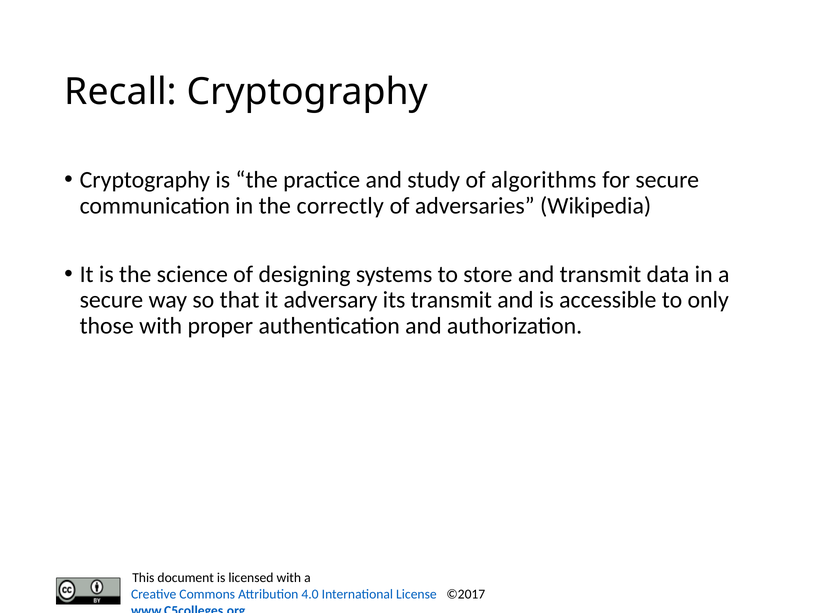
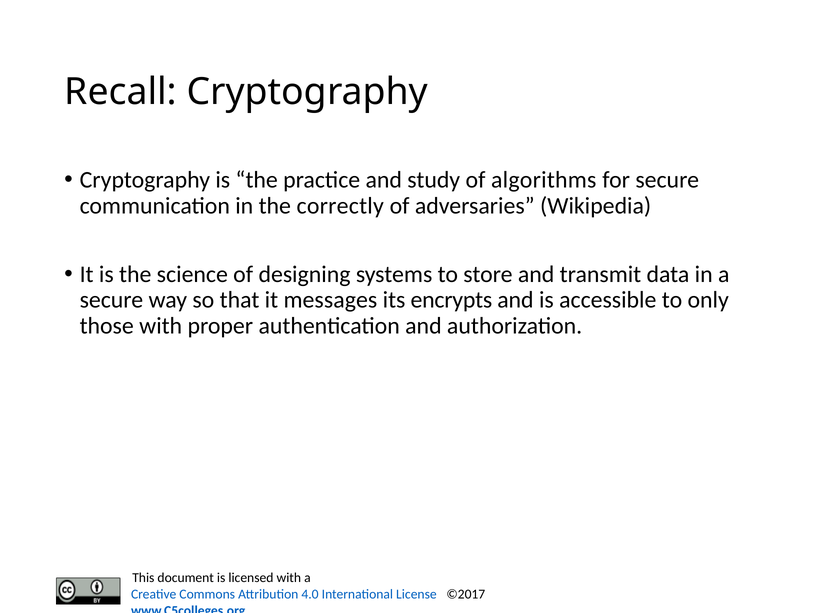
adversary: adversary -> messages
its transmit: transmit -> encrypts
